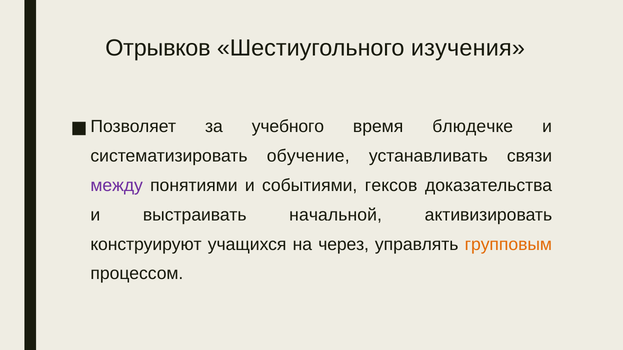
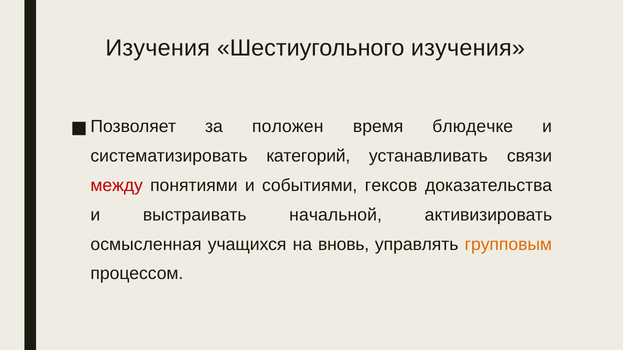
Отрывков at (158, 48): Отрывков -> Изучения
учебного: учебного -> положен
обучение: обучение -> категорий
между colour: purple -> red
конструируют: конструируют -> осмысленная
через: через -> вновь
